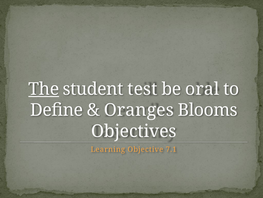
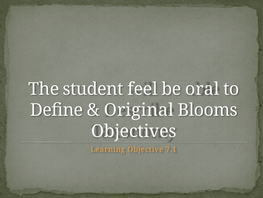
The underline: present -> none
test: test -> feel
Oranges: Oranges -> Original
